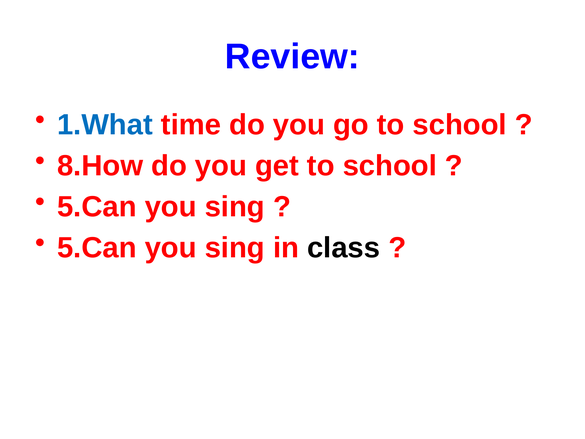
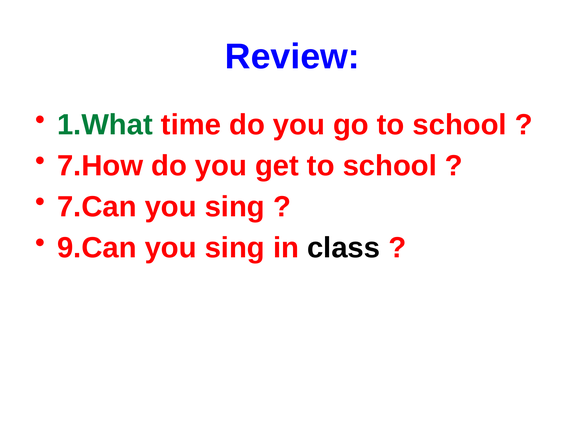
1.What colour: blue -> green
8.How: 8.How -> 7.How
5.Can at (97, 207): 5.Can -> 7.Can
5.Can at (97, 248): 5.Can -> 9.Can
